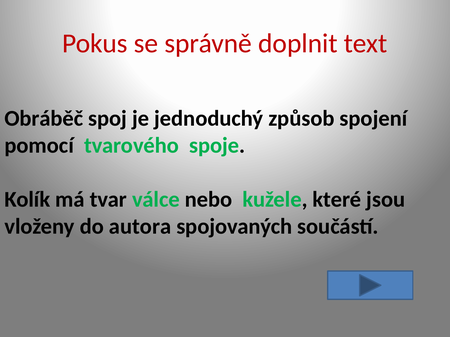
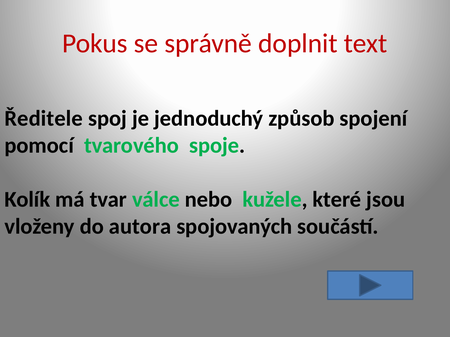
Obráběč: Obráběč -> Ředitele
